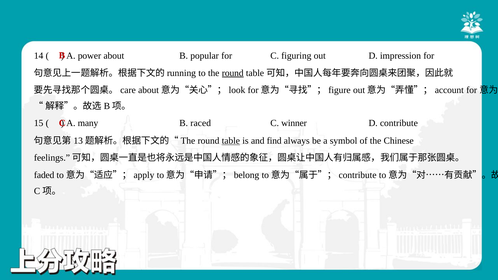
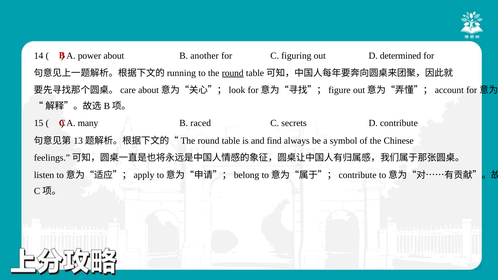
popular: popular -> another
impression: impression -> determined
winner: winner -> secrets
table underline: present -> none
faded: faded -> listen
